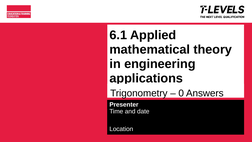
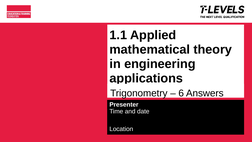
6.1: 6.1 -> 1.1
0: 0 -> 6
